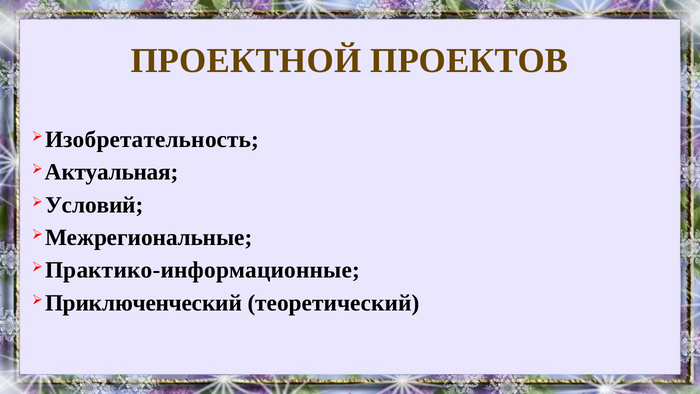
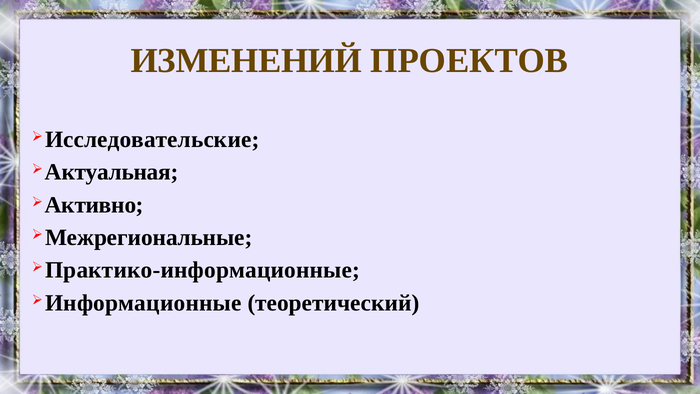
ПРОЕКТНОЙ: ПРОЕКТНОЙ -> ИЗМЕНЕНИЙ
Изобретательность: Изобретательность -> Исследовательские
Условий: Условий -> Активно
Приключенческий: Приключенческий -> Информационные
